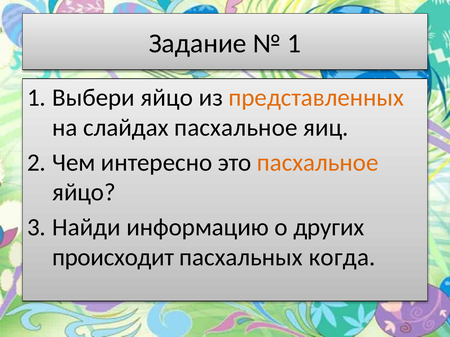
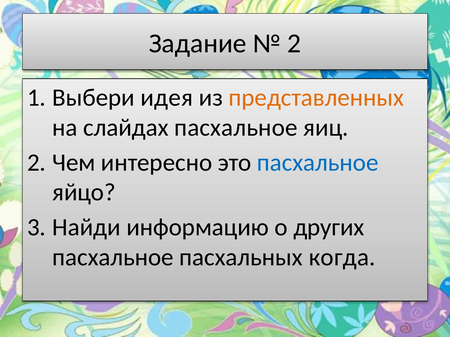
1 at (294, 44): 1 -> 2
Выбери яйцо: яйцо -> идея
пасхальное at (318, 163) colour: orange -> blue
происходит at (113, 258): происходит -> пасхальное
